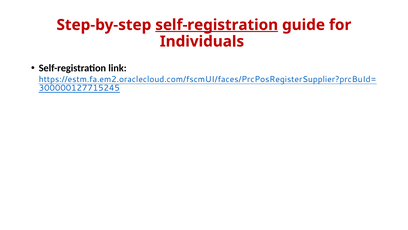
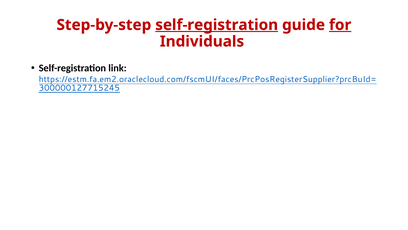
for underline: none -> present
